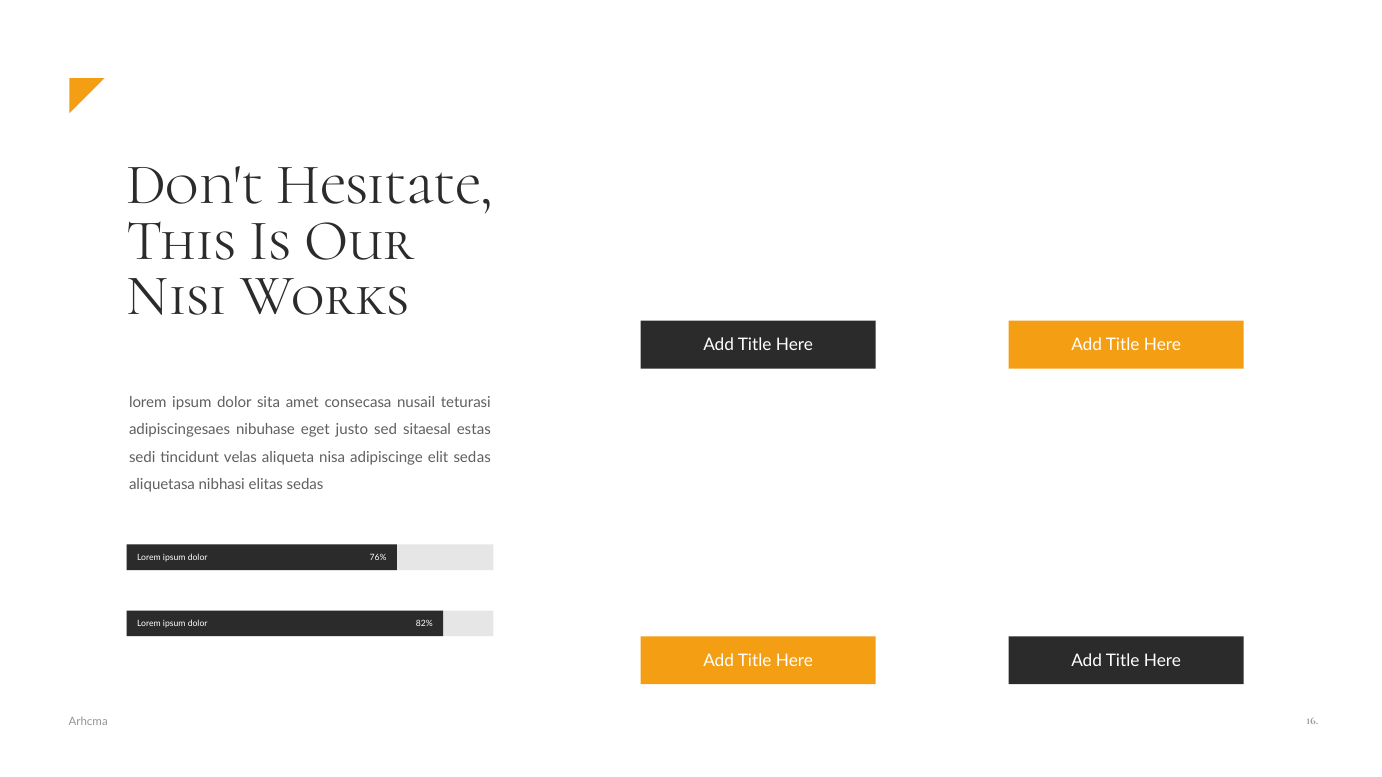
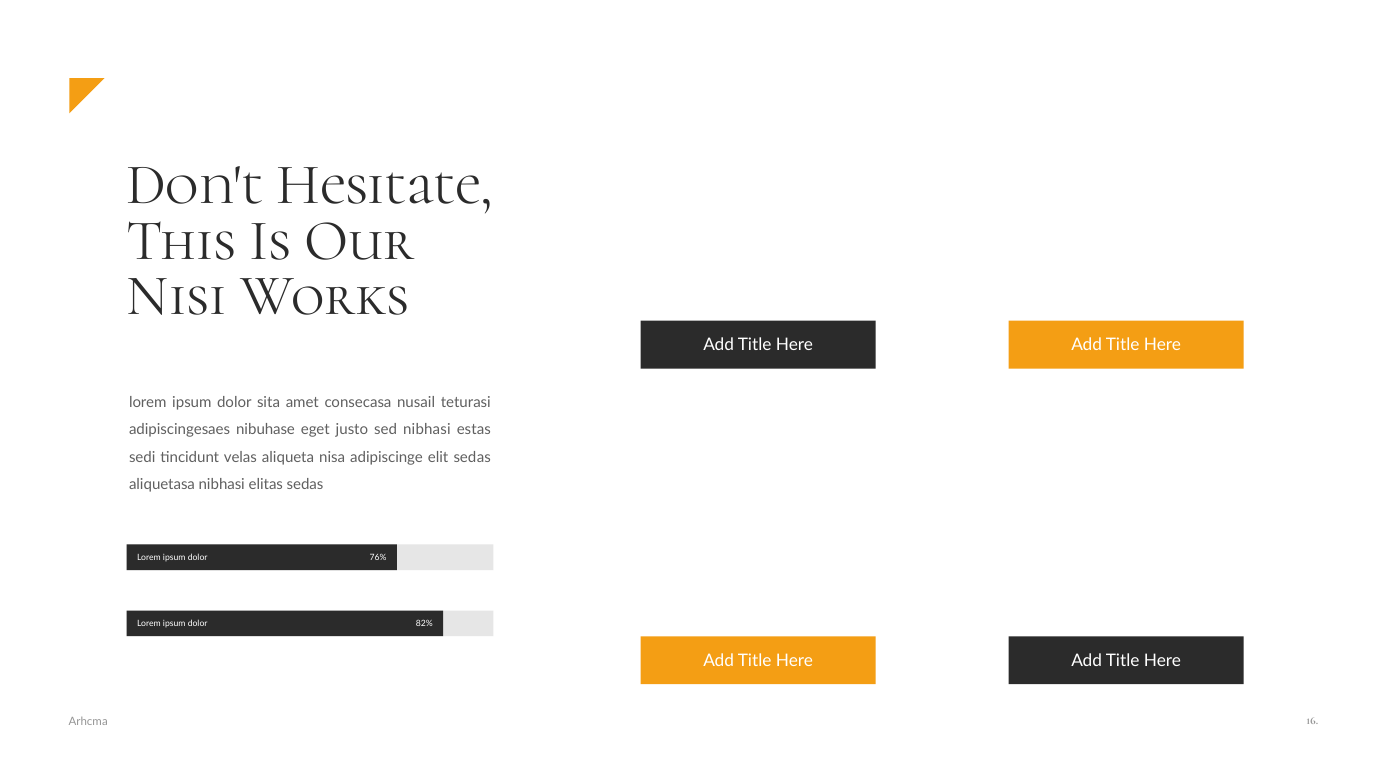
sed sitaesal: sitaesal -> nibhasi
